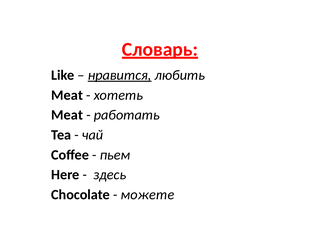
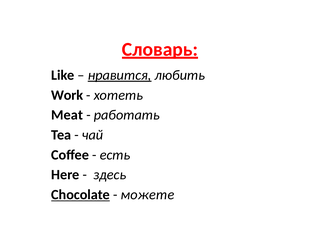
Meat at (67, 95): Meat -> Work
пьем: пьем -> есть
Chocolate underline: none -> present
